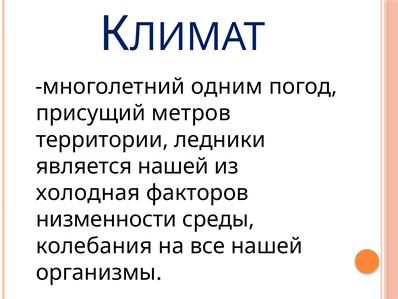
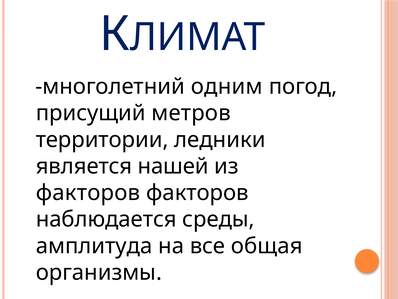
холодная at (88, 193): холодная -> факторов
низменности: низменности -> наблюдается
колебания: колебания -> амплитуда
все нашей: нашей -> общая
